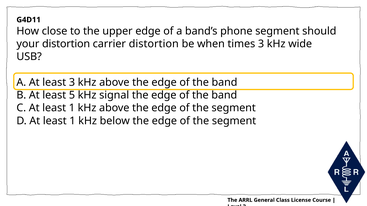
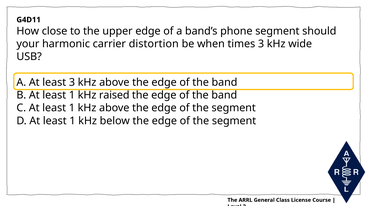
your distortion: distortion -> harmonic
B At least 5: 5 -> 1
signal: signal -> raised
